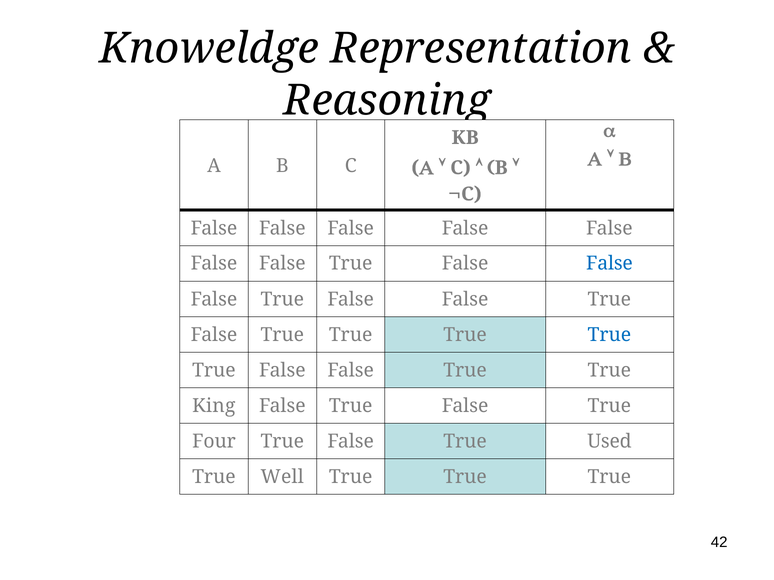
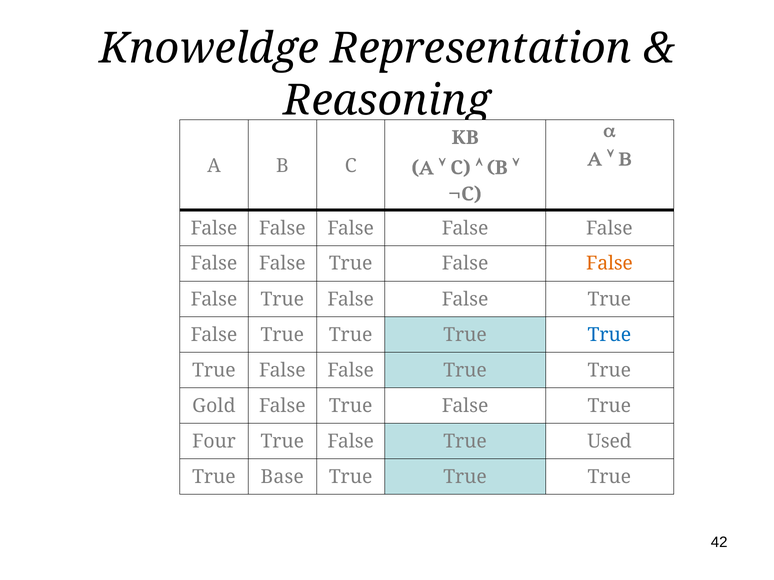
False at (609, 264) colour: blue -> orange
King: King -> Gold
Well: Well -> Base
